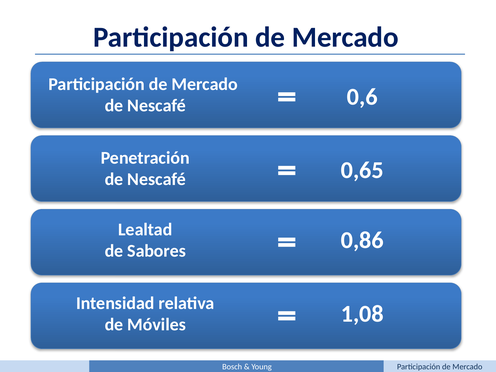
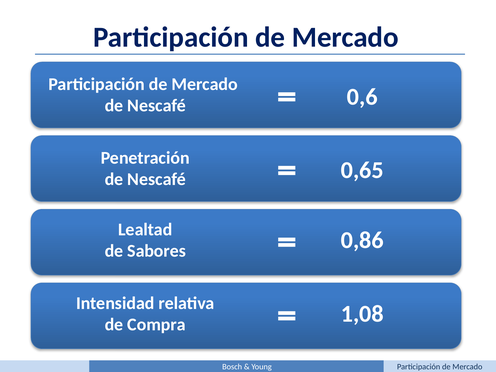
Móviles: Móviles -> Compra
